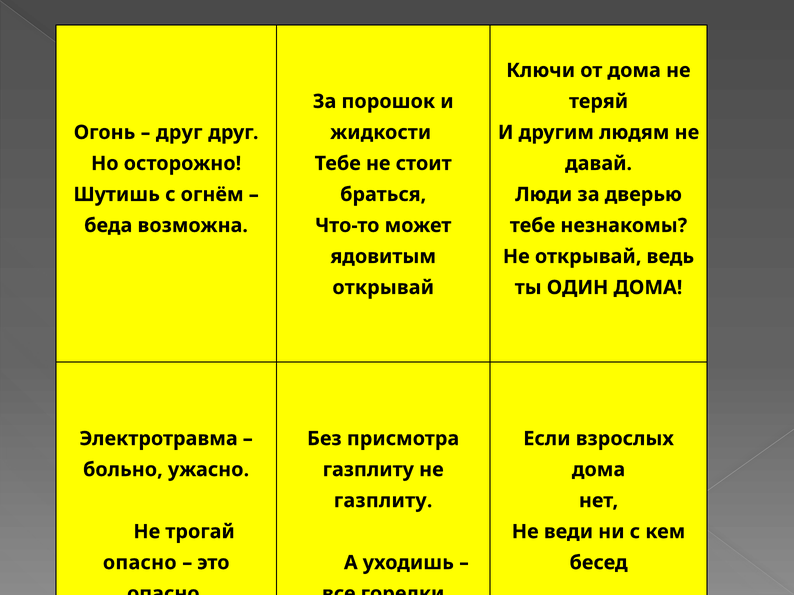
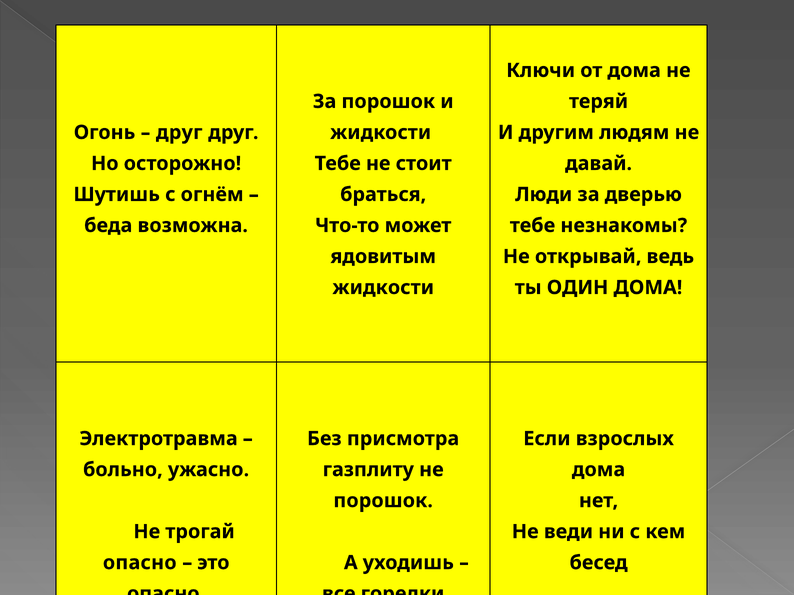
открывай at (383, 288): открывай -> жидкости
газплиту at (383, 501): газплиту -> порошок
